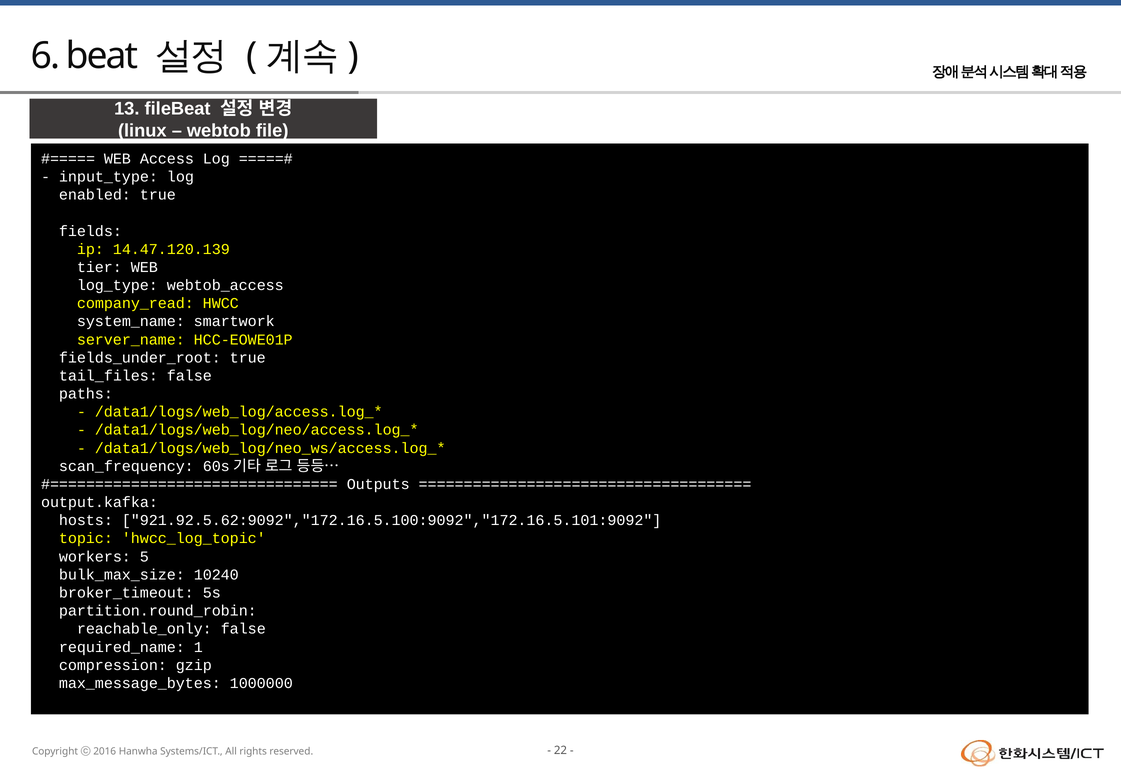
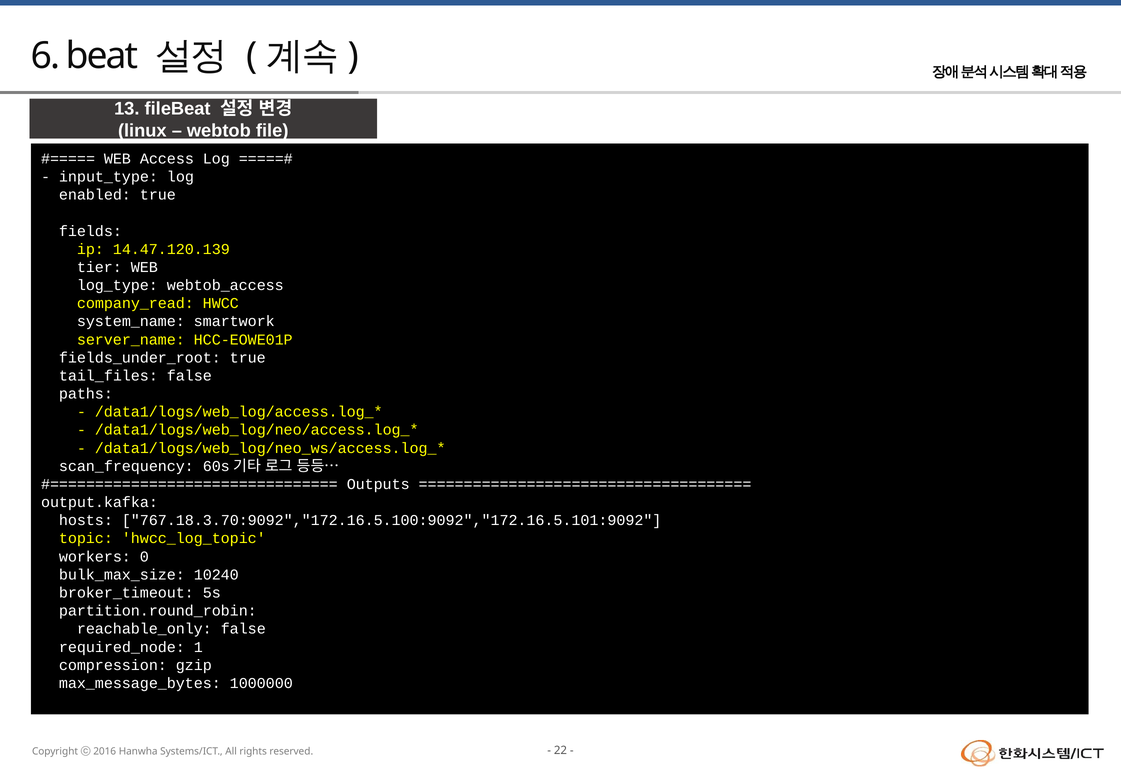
921.92.5.62:9092","172.16.5.100:9092","172.16.5.101:9092: 921.92.5.62:9092","172.16.5.100:9092","172.16.5.101:9092 -> 767.18.3.70:9092","172.16.5.100:9092","172.16.5.101:9092
5: 5 -> 0
required_name: required_name -> required_node
